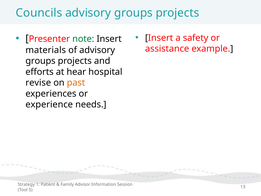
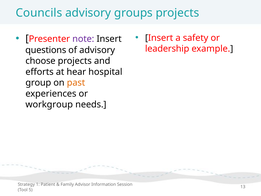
note colour: green -> purple
assistance: assistance -> leadership
materials: materials -> questions
groups at (40, 61): groups -> choose
revise: revise -> group
experience: experience -> workgroup
